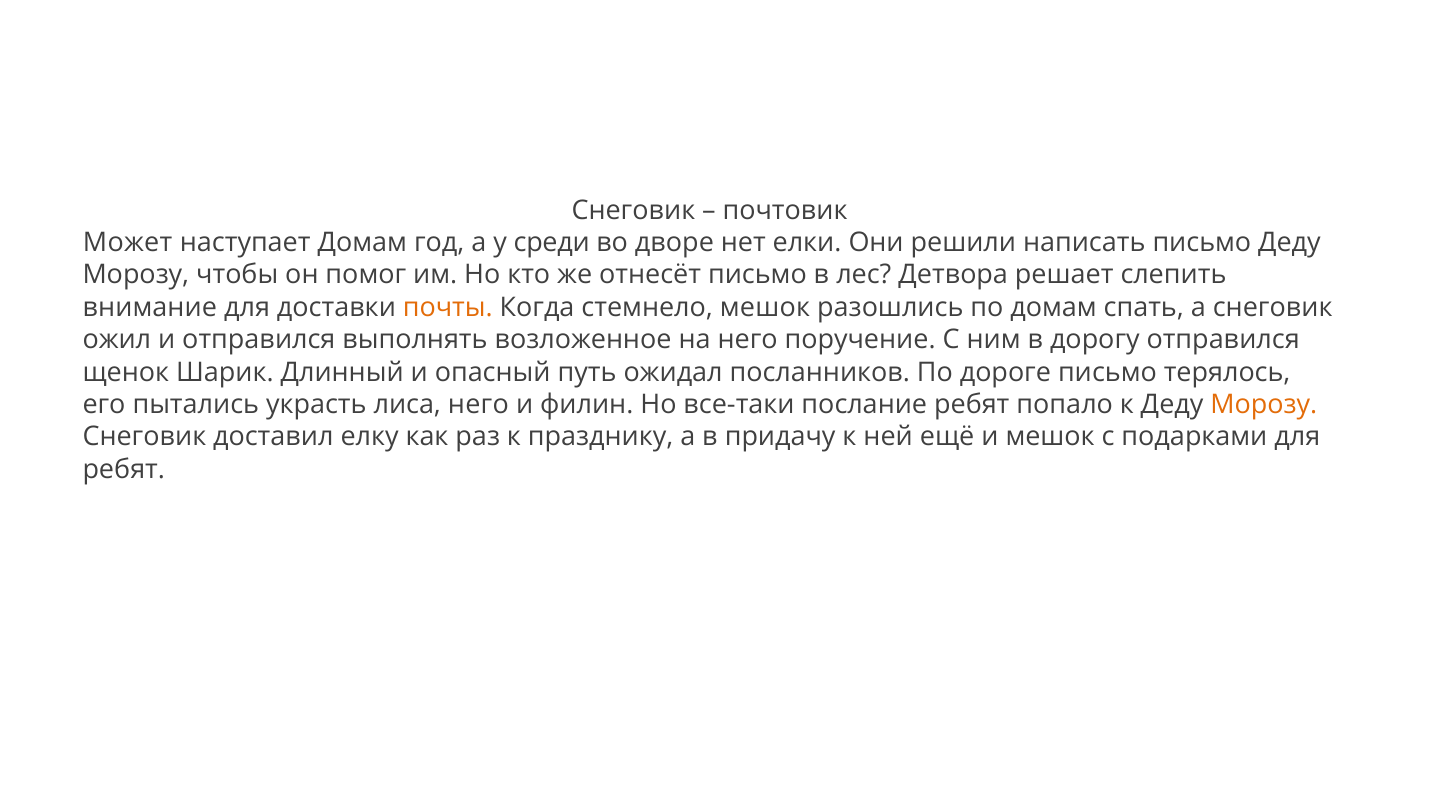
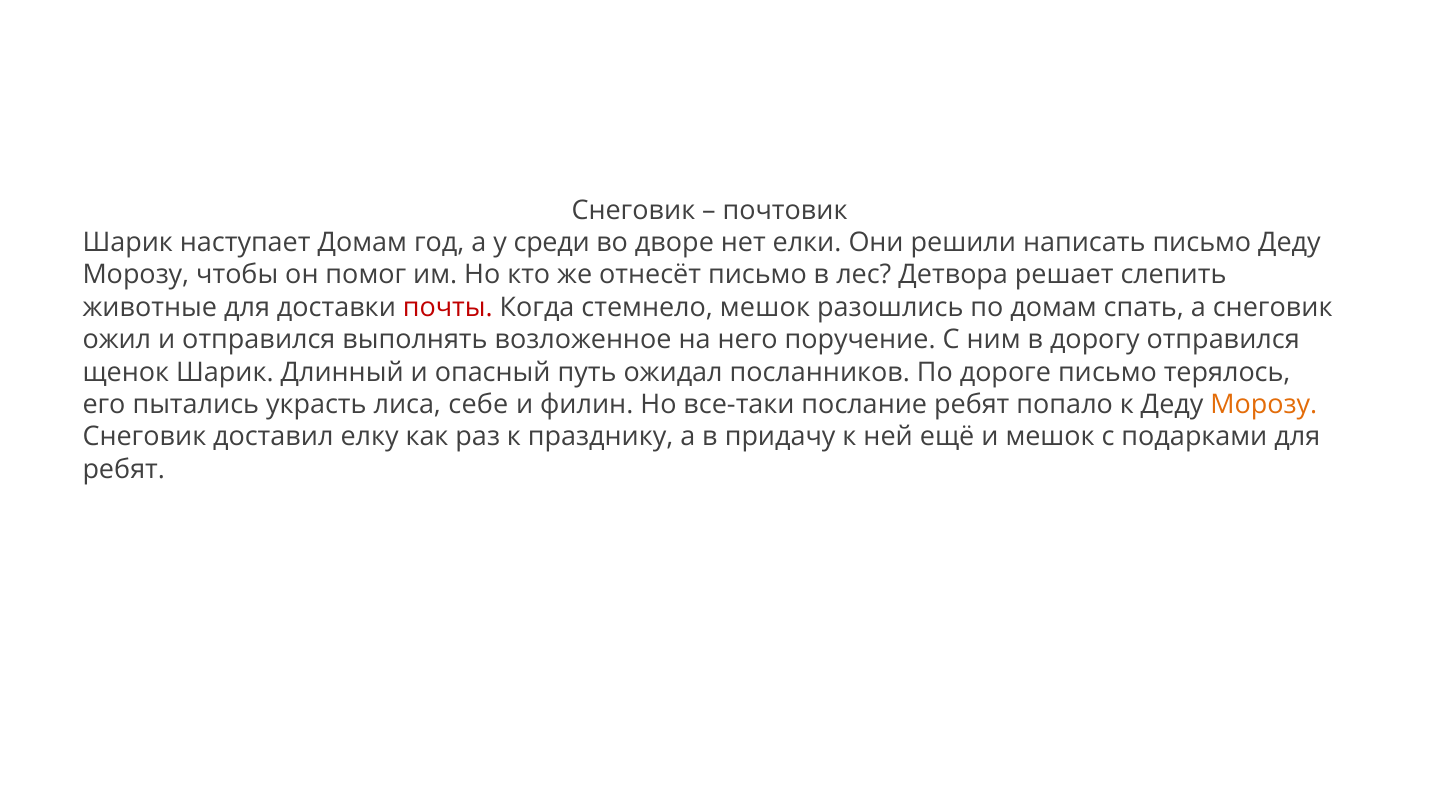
Может at (128, 243): Может -> Шарик
внимание: внимание -> животные
почты colour: orange -> red
лиса него: него -> себе
